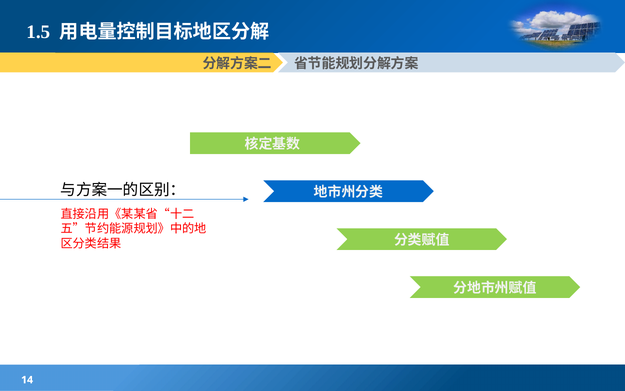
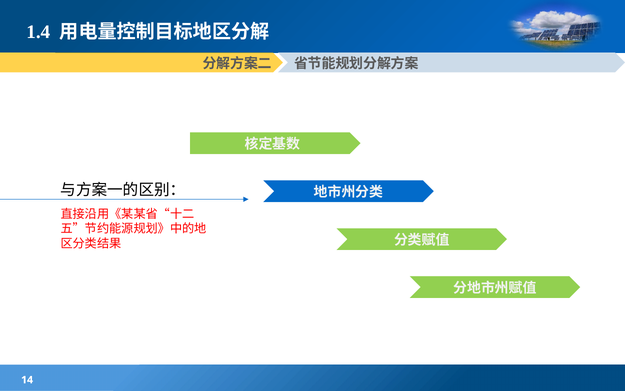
1.5: 1.5 -> 1.4
